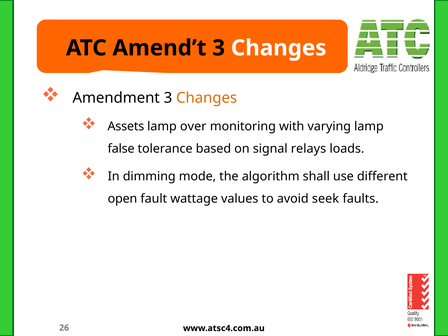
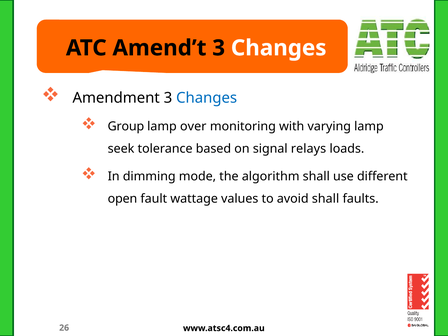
Changes at (207, 98) colour: orange -> blue
Assets: Assets -> Group
false: false -> seek
avoid seek: seek -> shall
